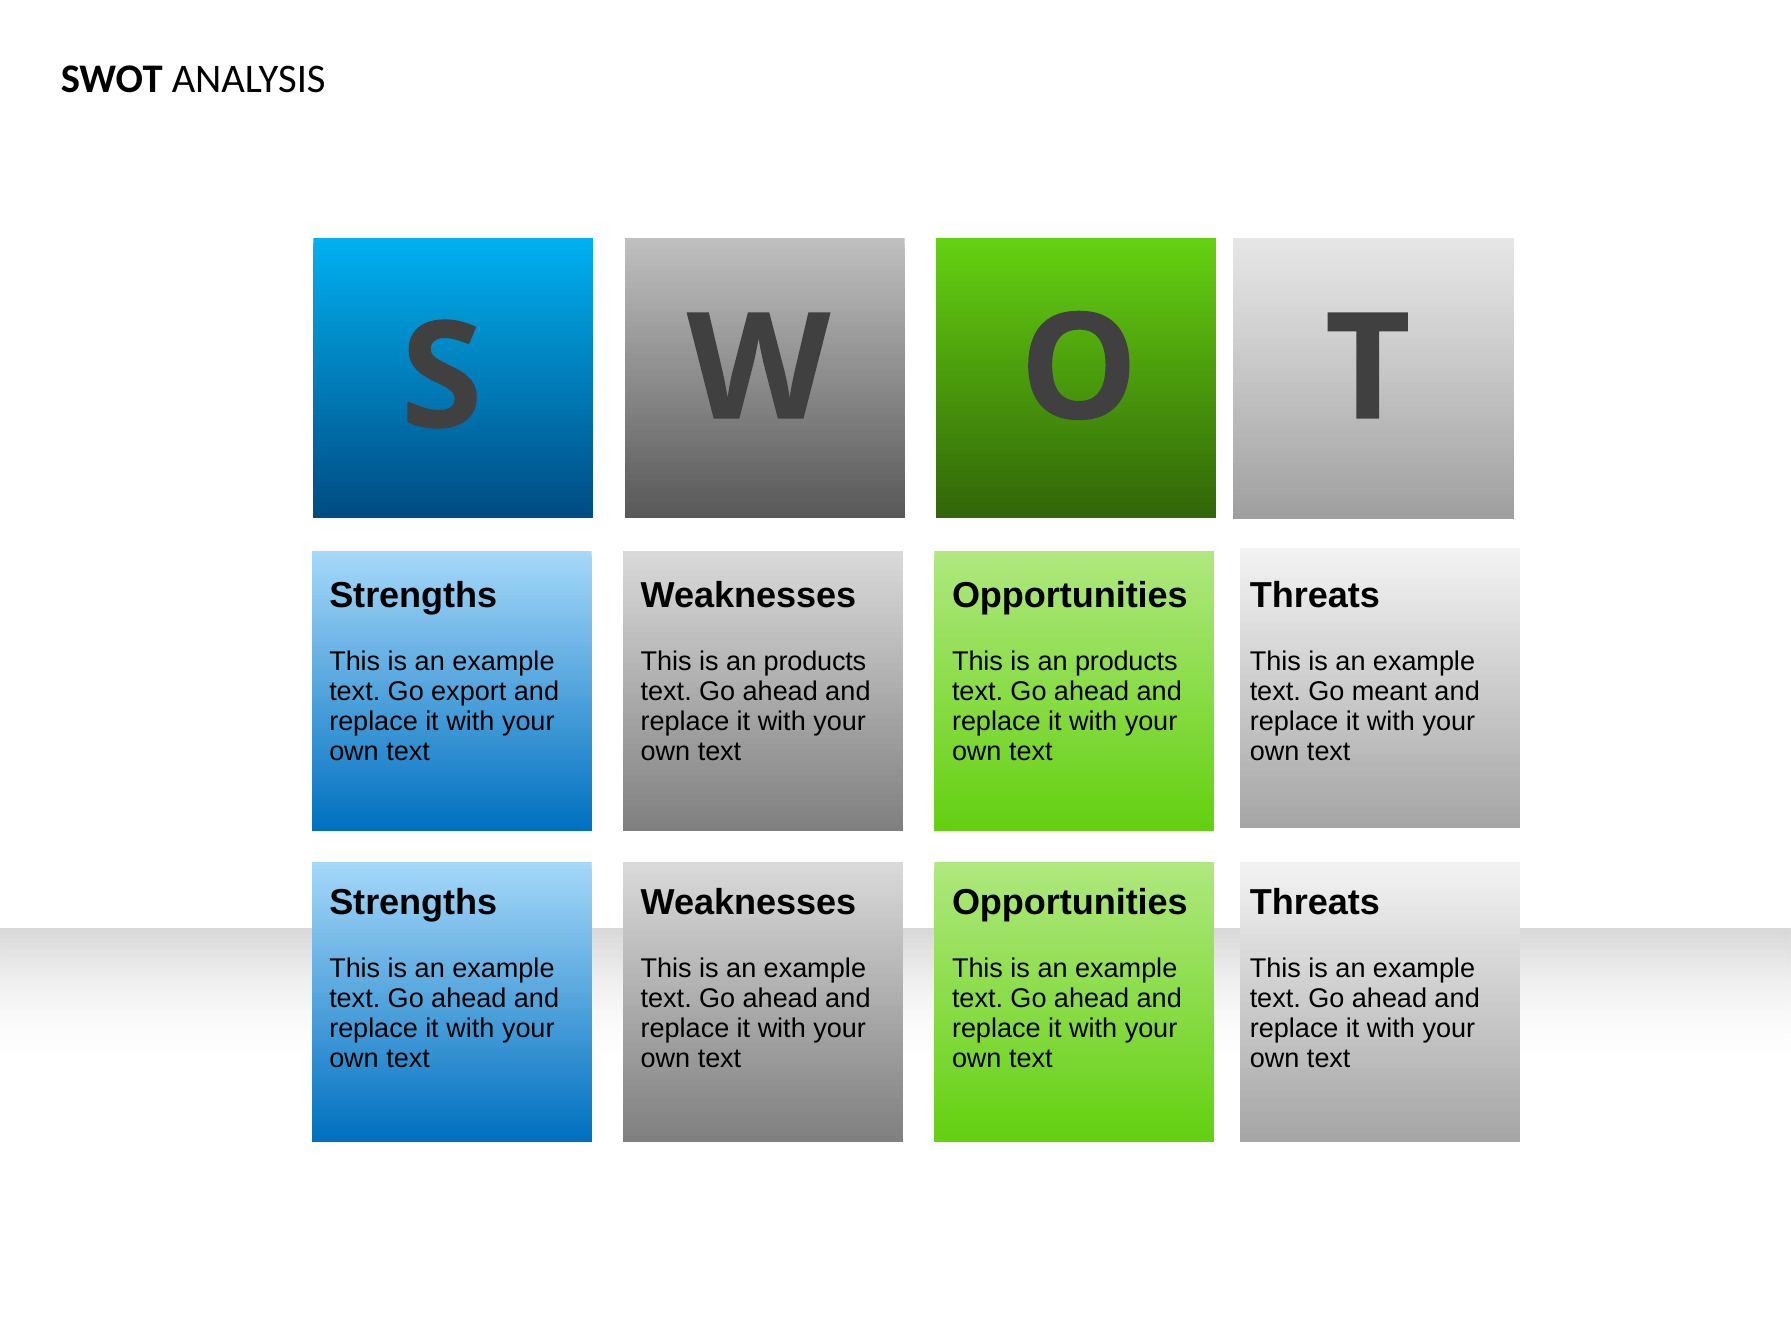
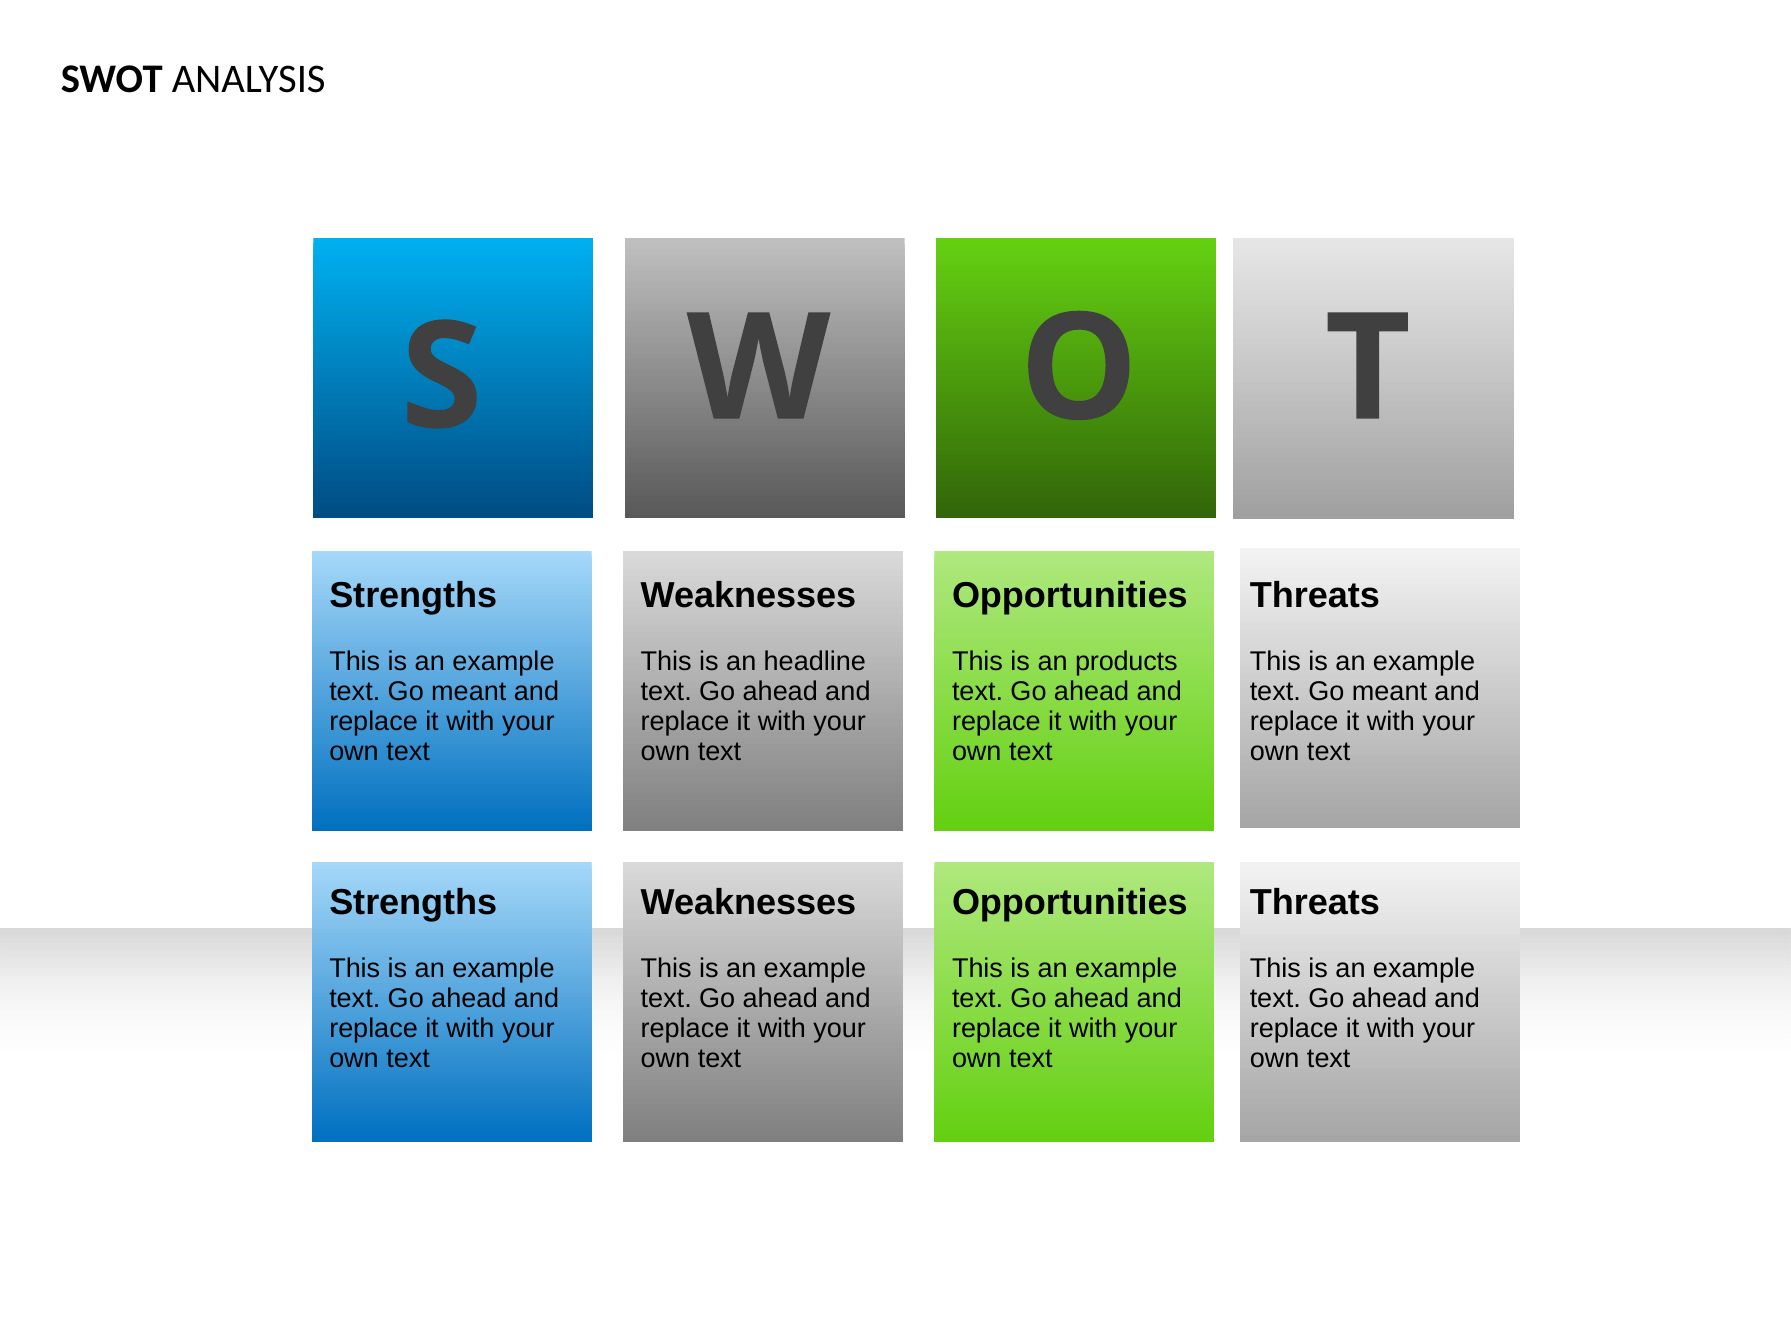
products at (815, 661): products -> headline
export at (469, 692): export -> meant
